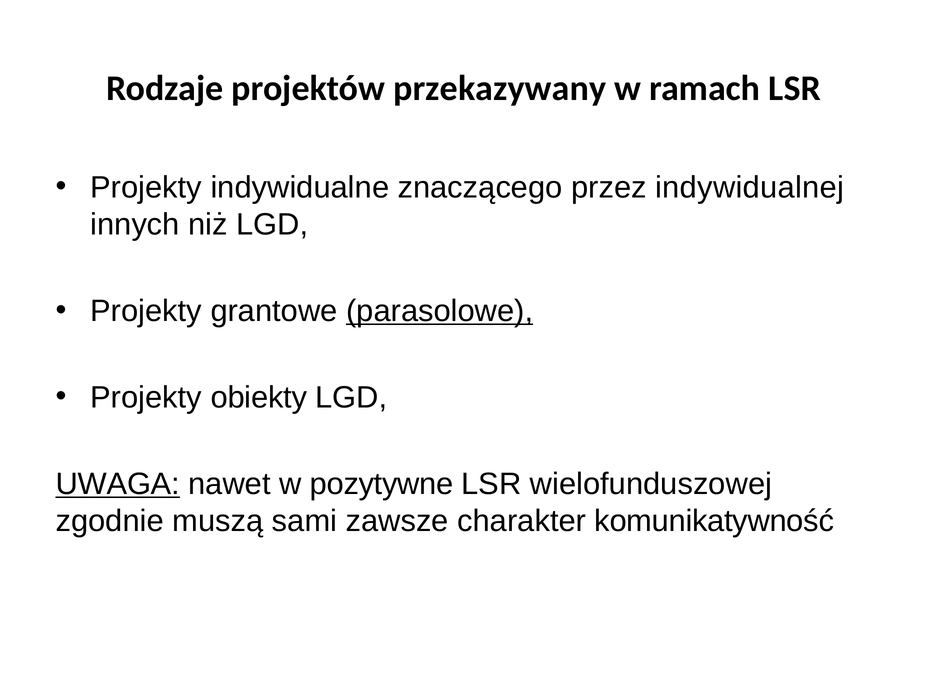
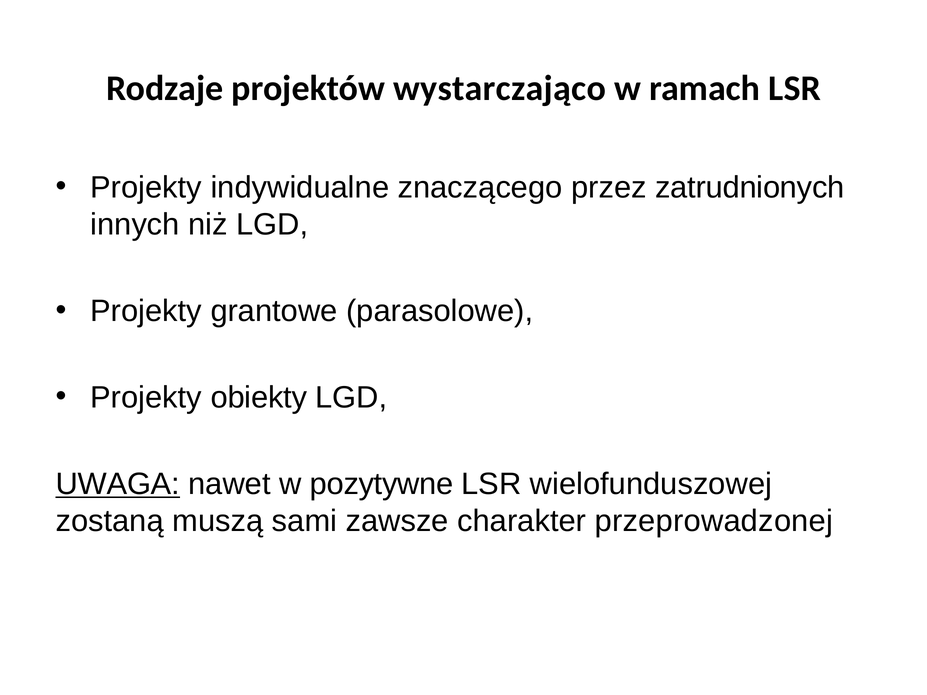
przekazywany: przekazywany -> wystarczająco
indywidualnej: indywidualnej -> zatrudnionych
parasolowe underline: present -> none
zgodnie: zgodnie -> zostaną
komunikatywność: komunikatywność -> przeprowadzonej
